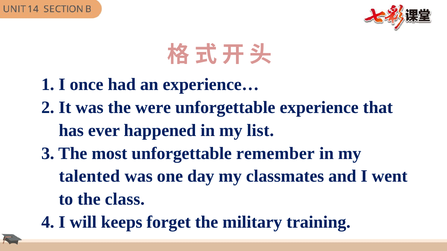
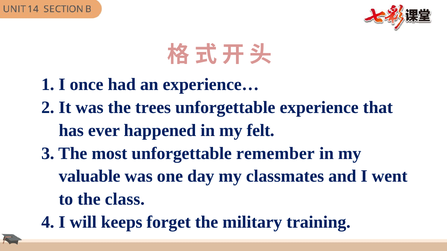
were: were -> trees
list: list -> felt
talented: talented -> valuable
